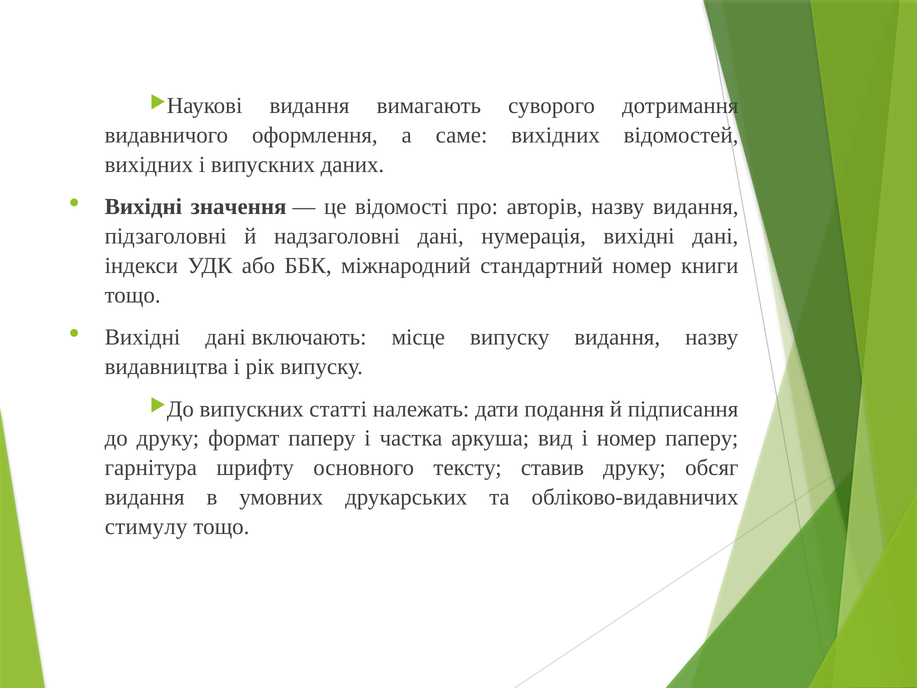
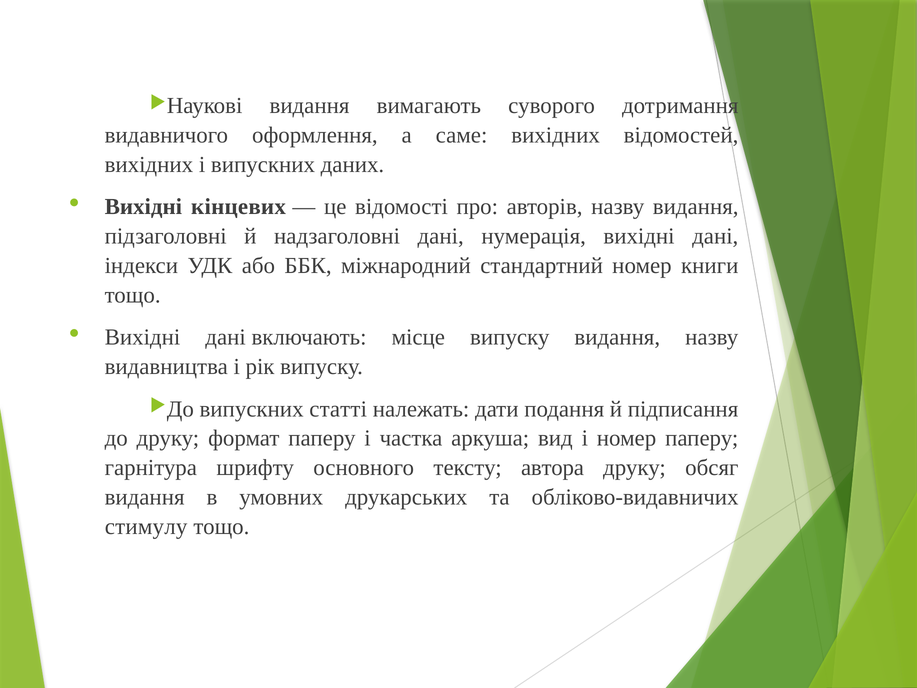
значення: значення -> кінцевих
ставив: ставив -> автора
